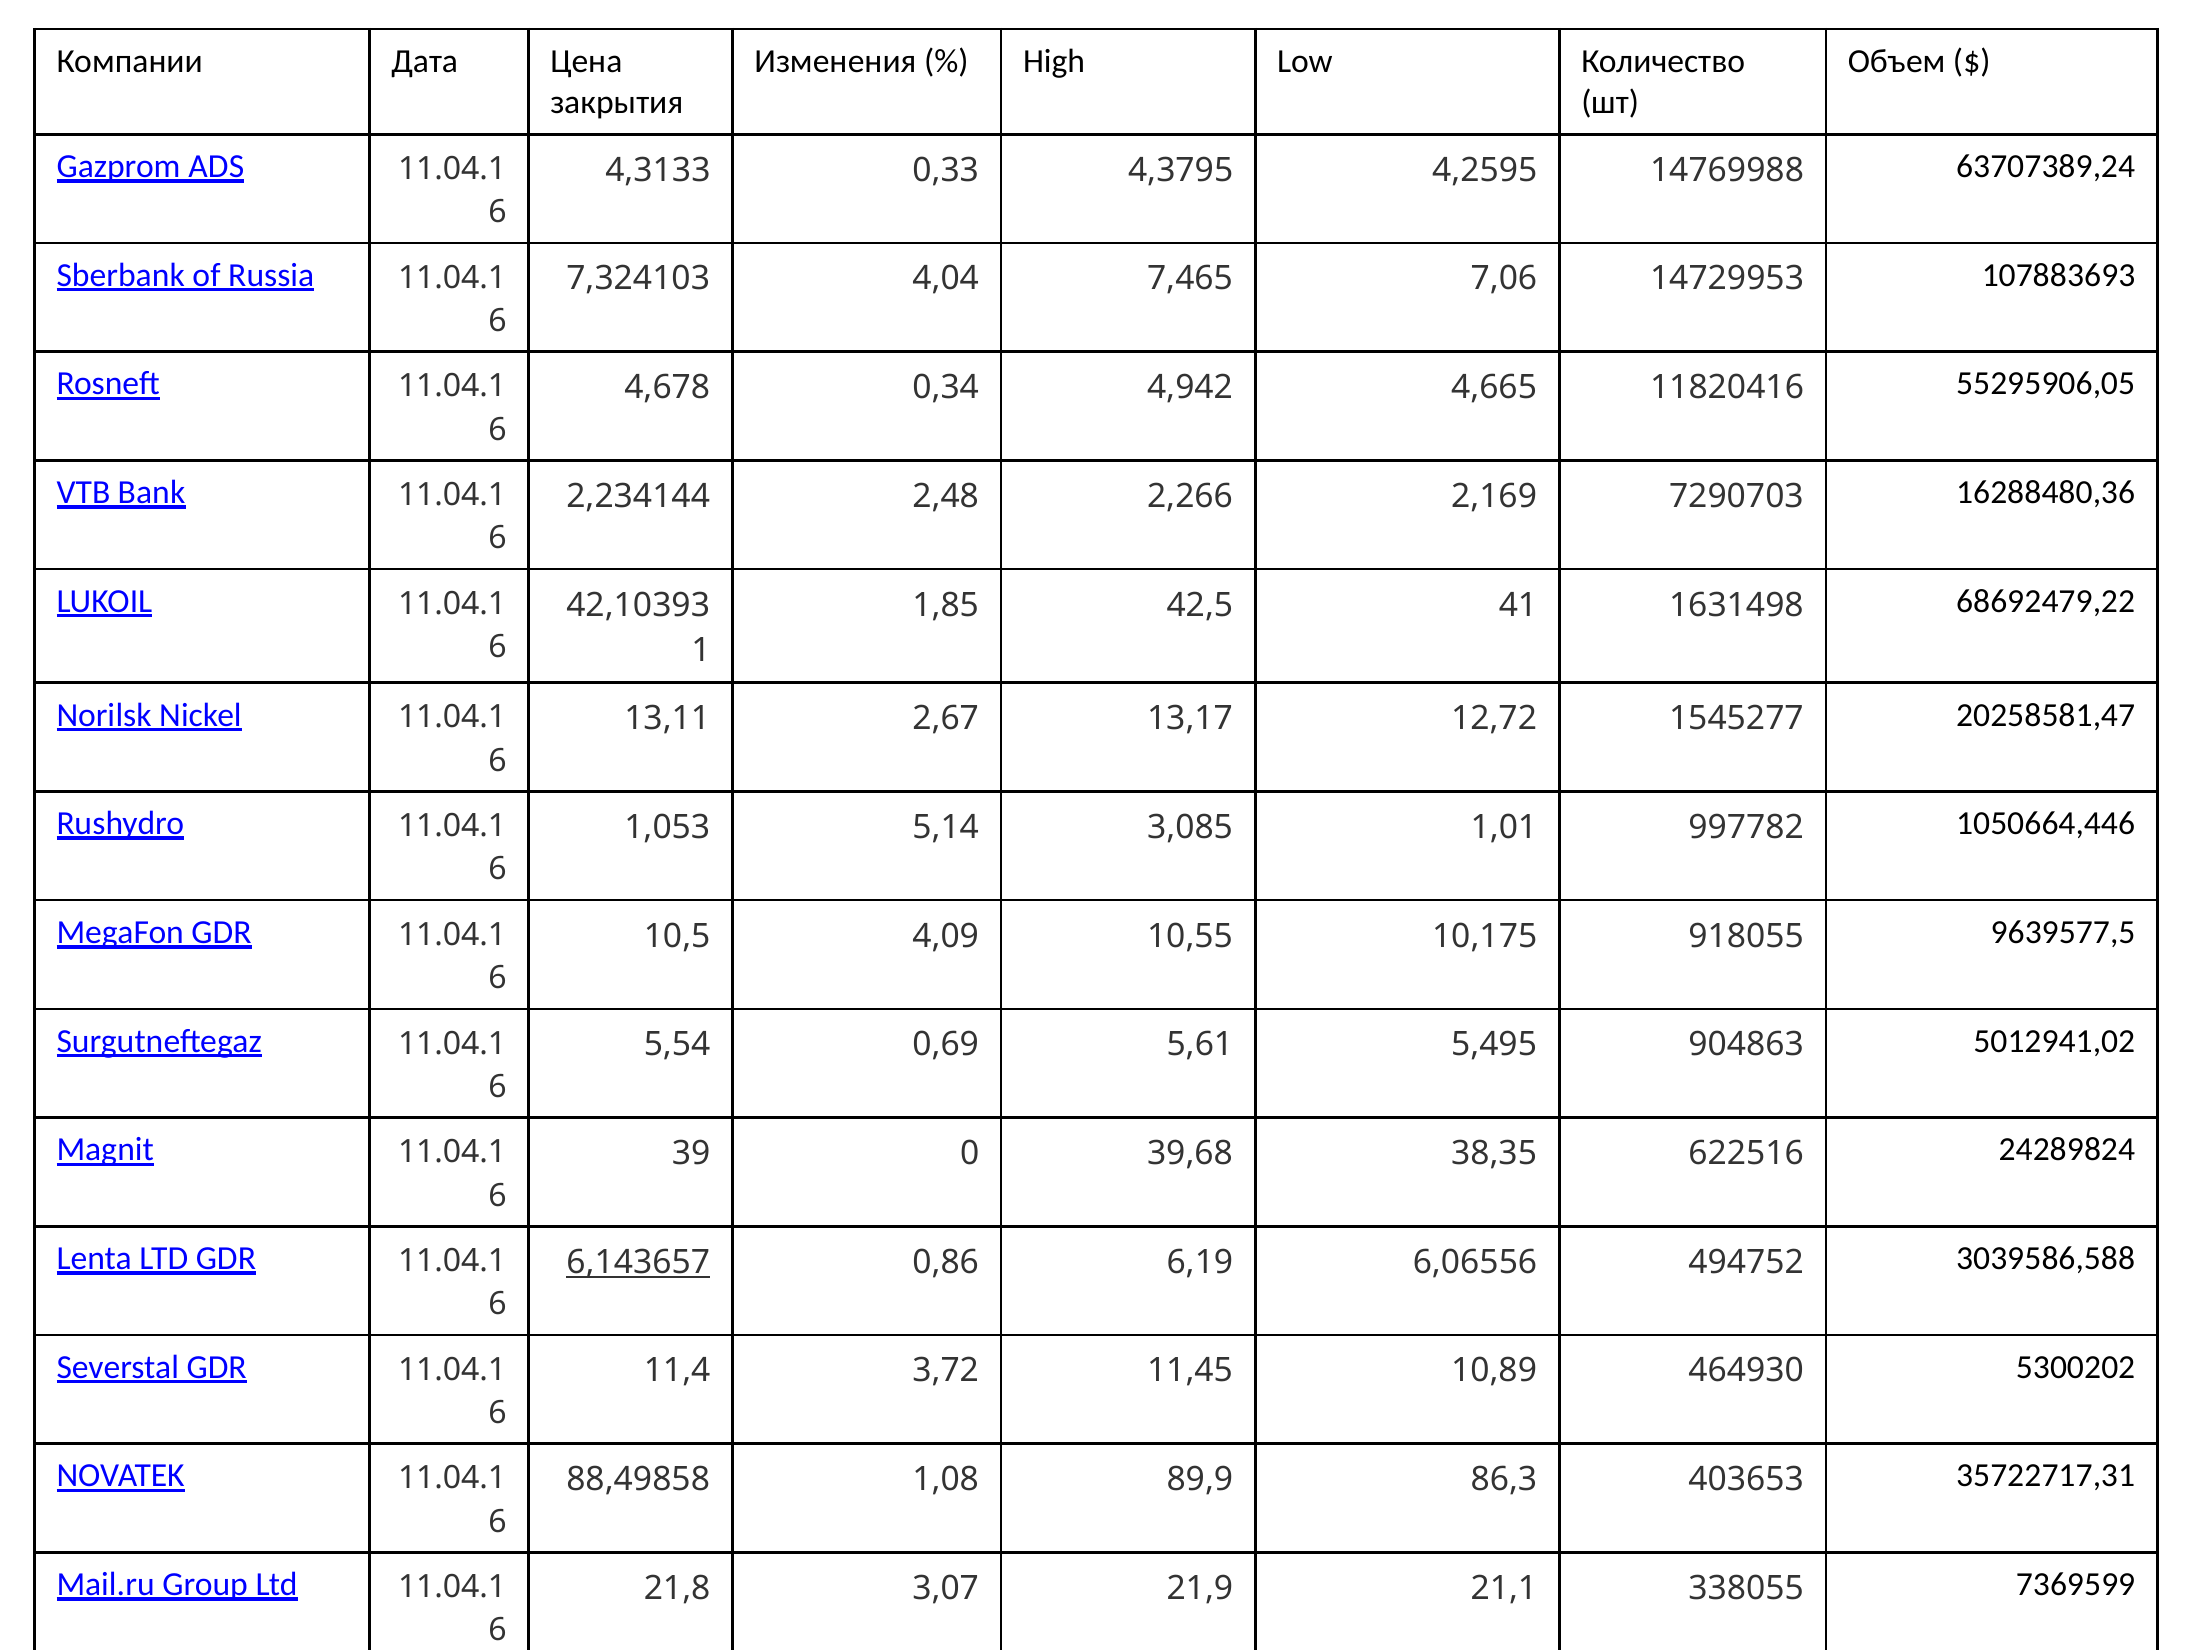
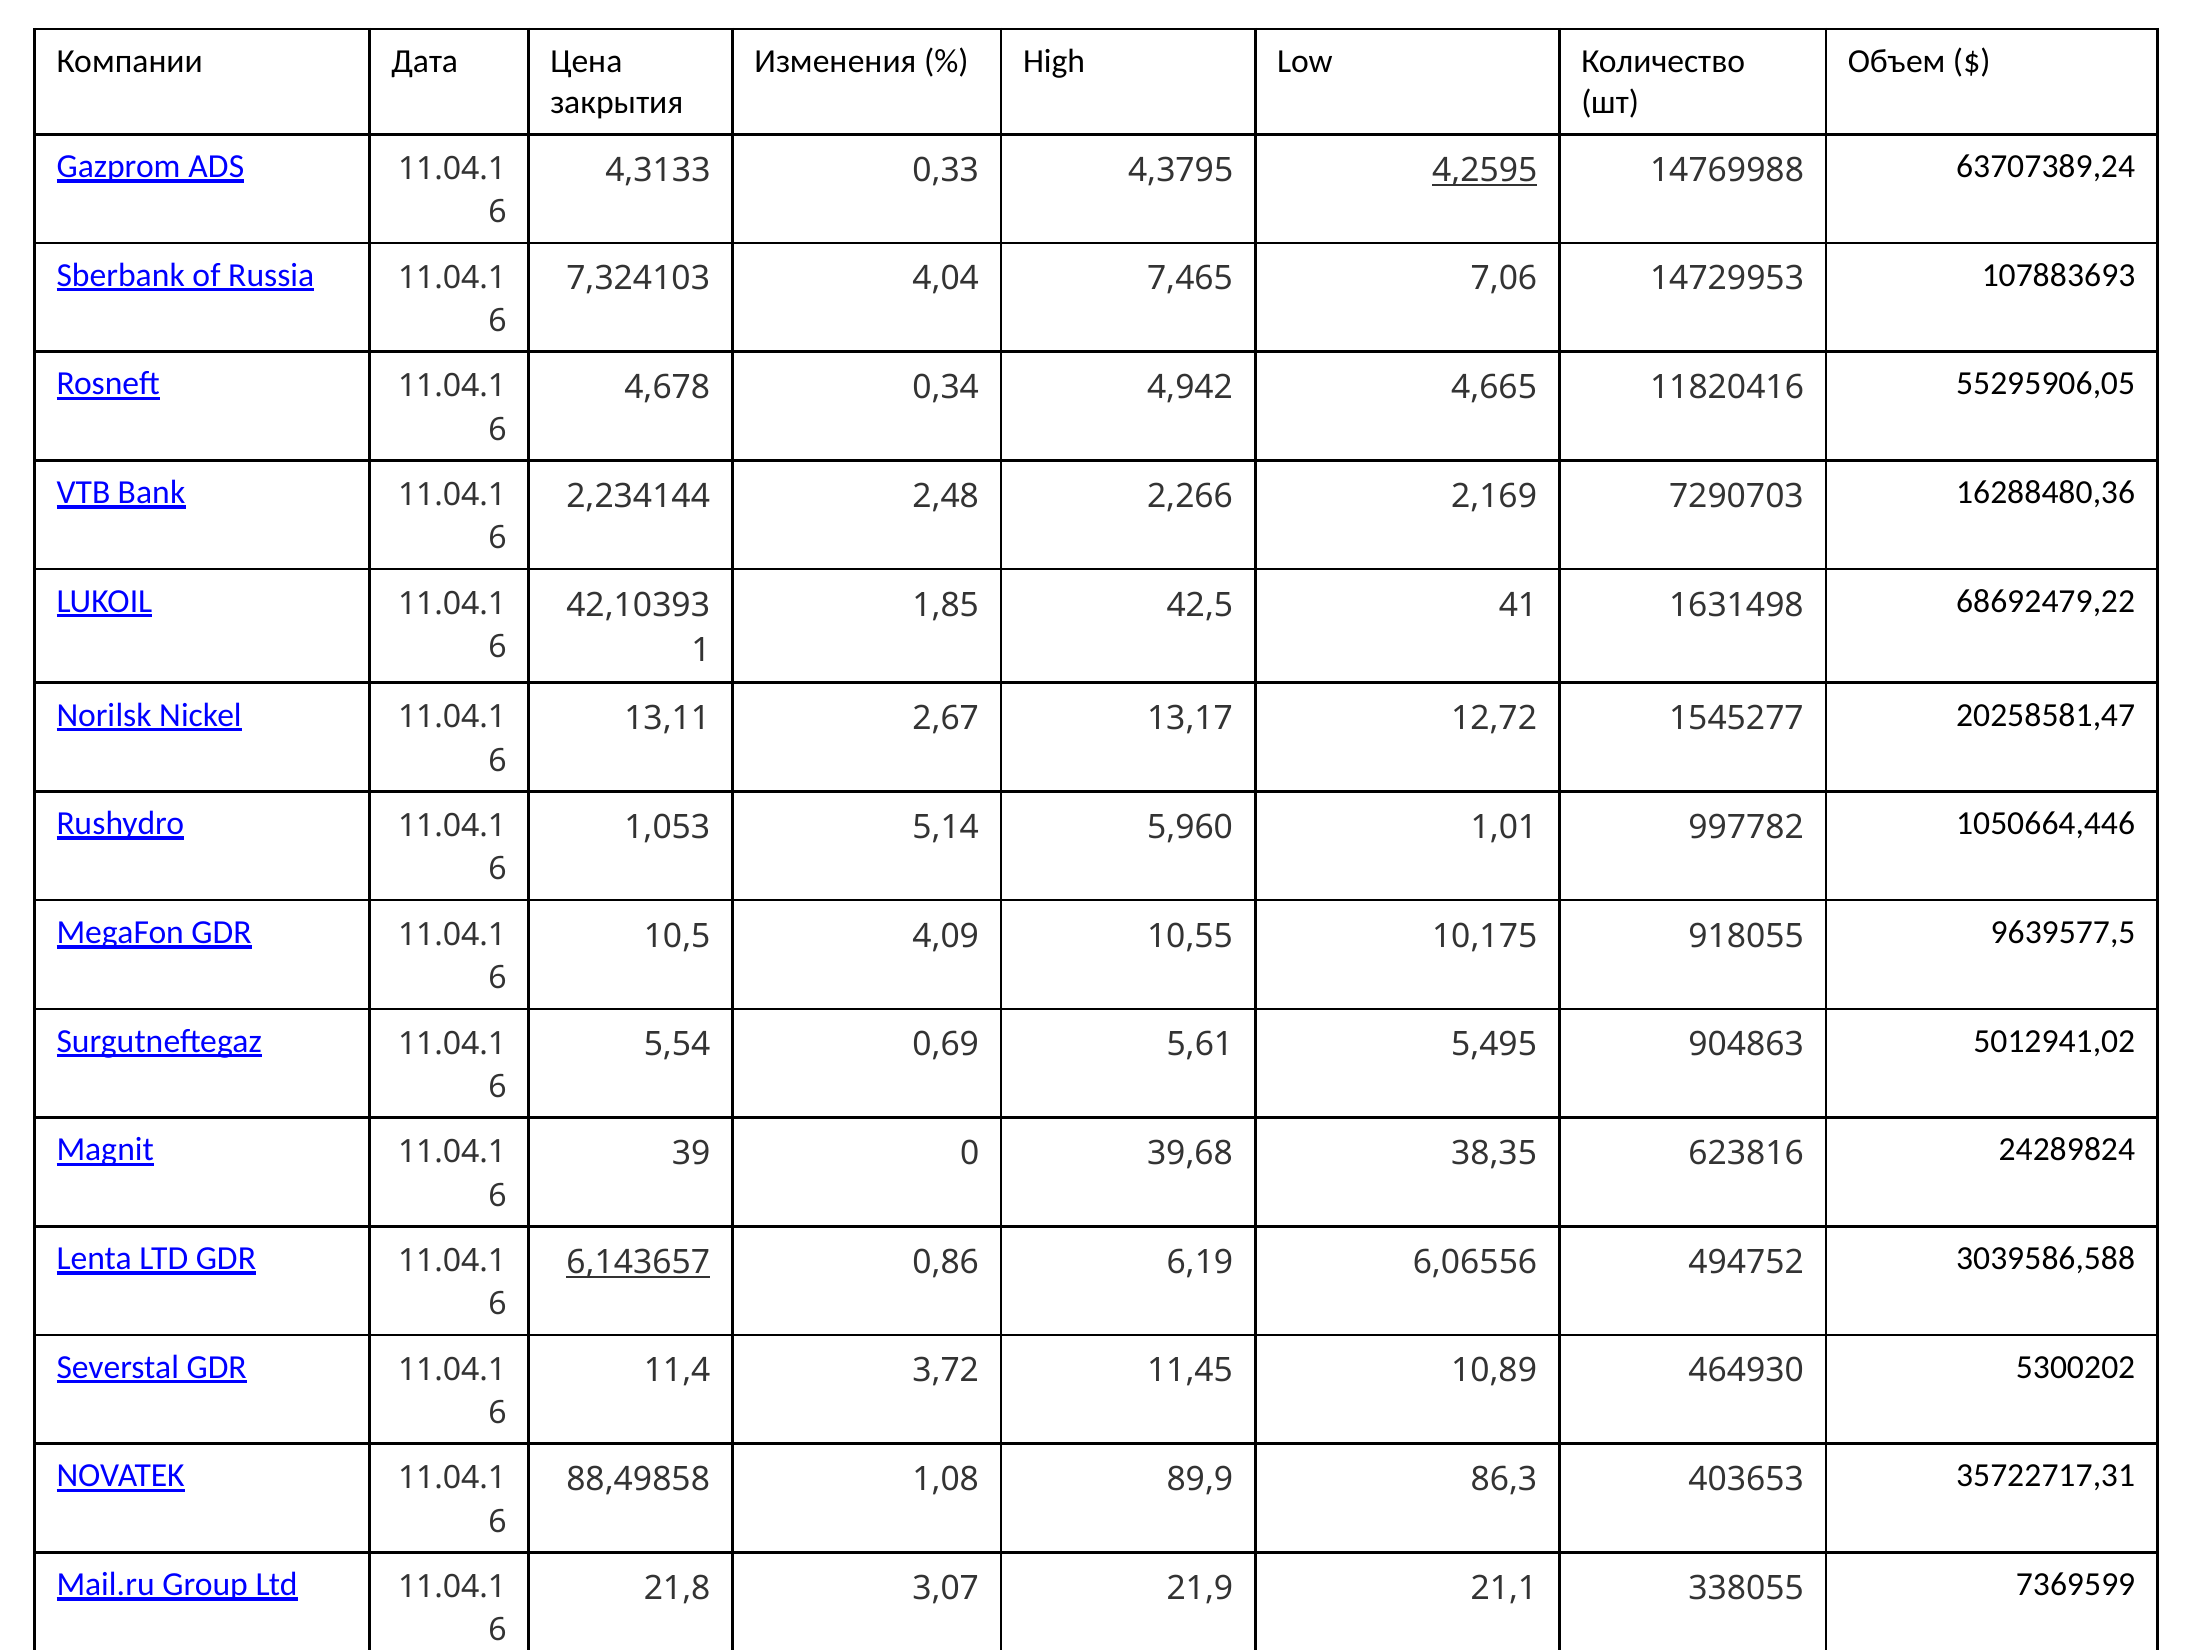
4,2595 underline: none -> present
3,085: 3,085 -> 5,960
622516: 622516 -> 623816
